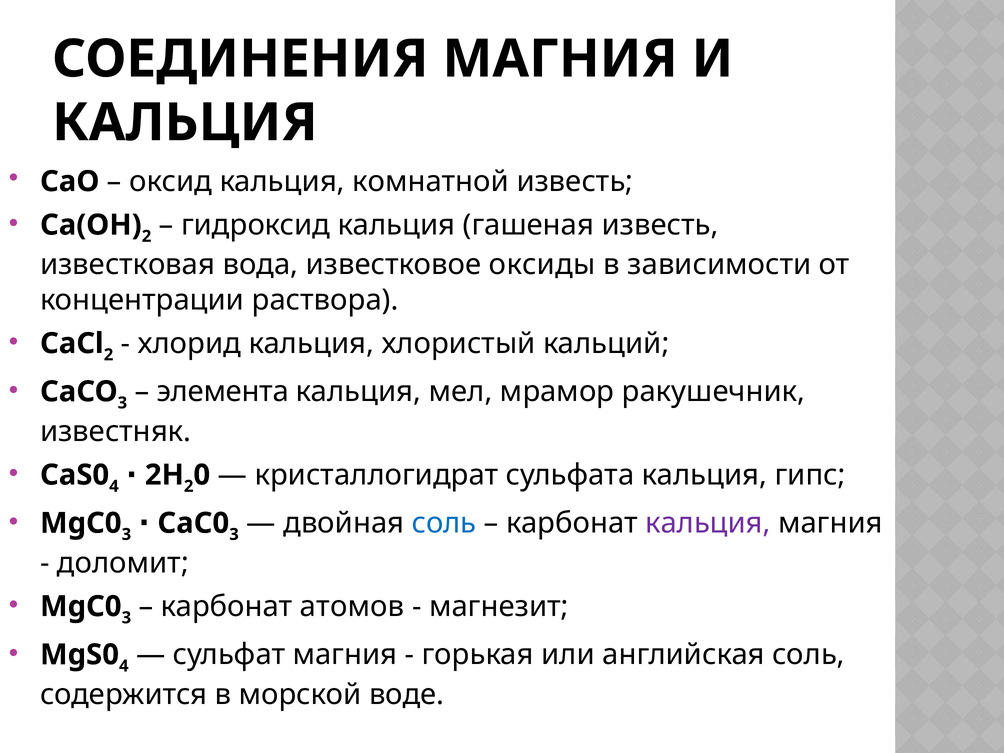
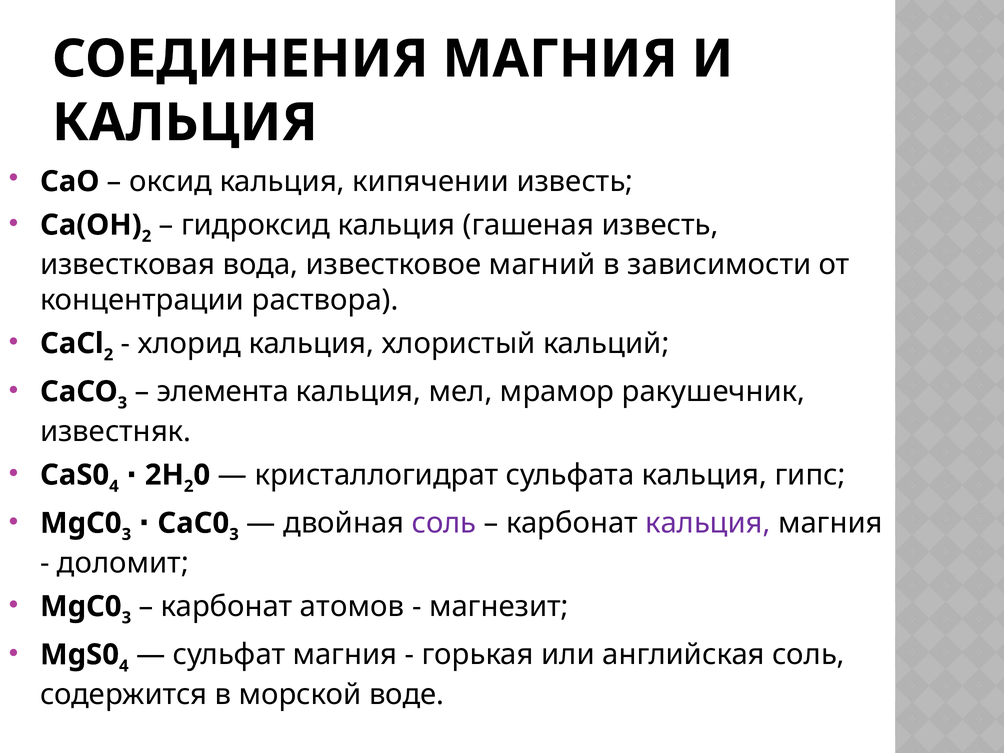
комнатной: комнатной -> кипячении
оксиды: оксиды -> магний
соль at (444, 523) colour: blue -> purple
